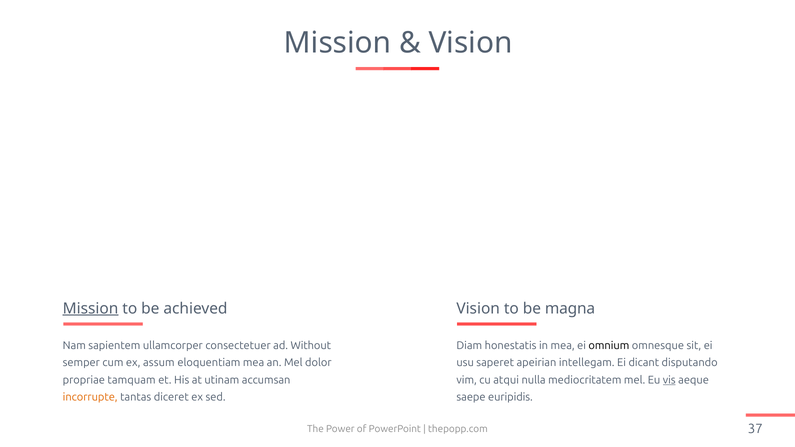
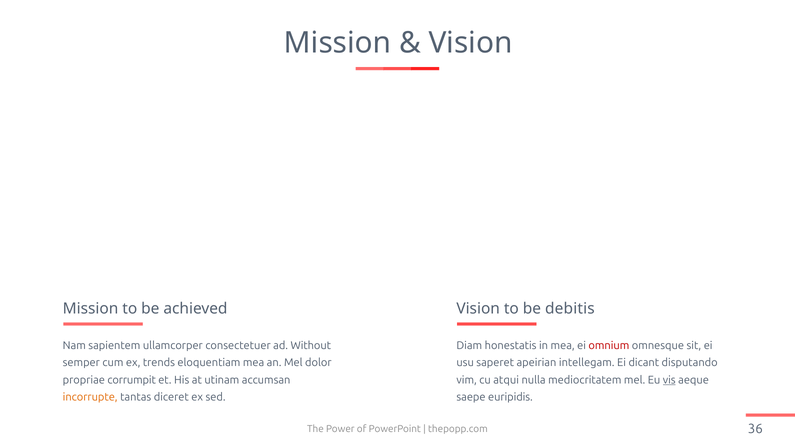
Mission at (91, 309) underline: present -> none
magna: magna -> debitis
omnium colour: black -> red
assum: assum -> trends
tamquam: tamquam -> corrumpit
37: 37 -> 36
